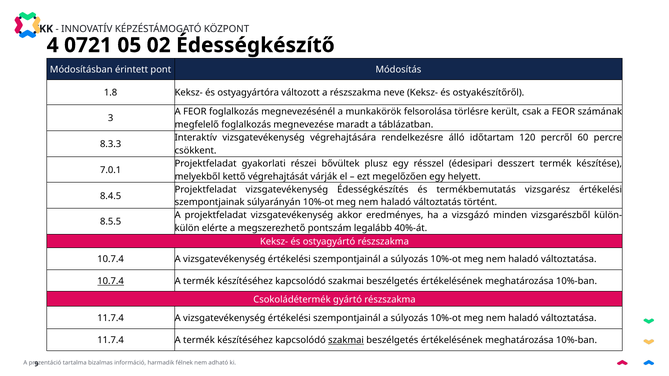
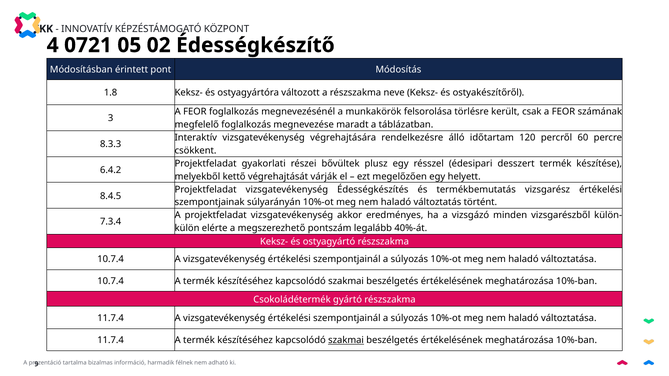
7.0.1: 7.0.1 -> 6.4.2
8.5.5: 8.5.5 -> 7.3.4
10.7.4 at (111, 281) underline: present -> none
